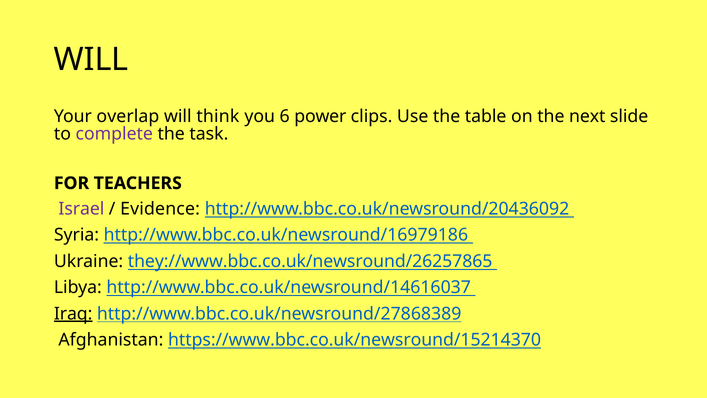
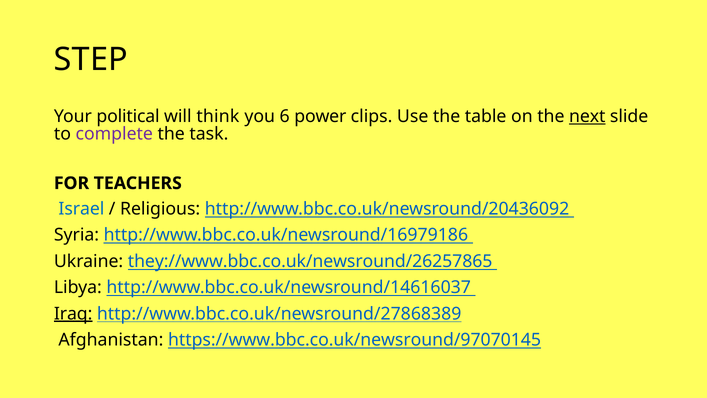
WILL at (91, 59): WILL -> STEP
overlap: overlap -> political
next underline: none -> present
Israel colour: purple -> blue
Evidence: Evidence -> Religious
https://www.bbc.co.uk/newsround/15214370: https://www.bbc.co.uk/newsround/15214370 -> https://www.bbc.co.uk/newsround/97070145
